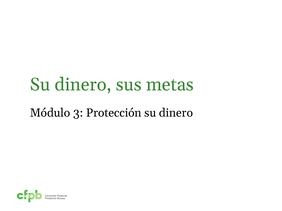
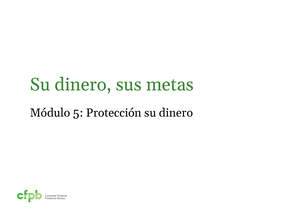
3: 3 -> 5
